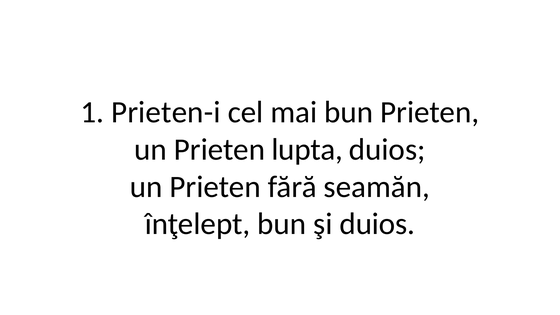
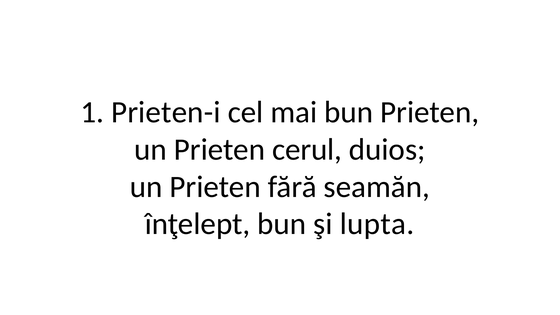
lupta: lupta -> cerul
şi duios: duios -> lupta
